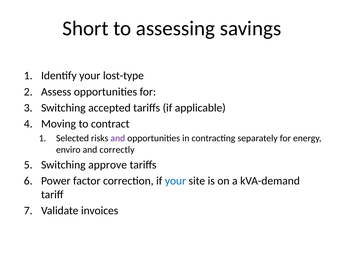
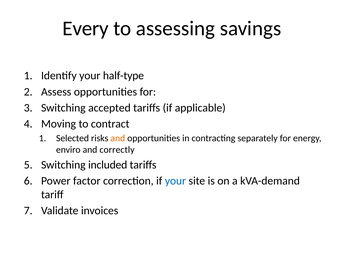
Short: Short -> Every
lost-type: lost-type -> half-type
and at (118, 138) colour: purple -> orange
approve: approve -> included
